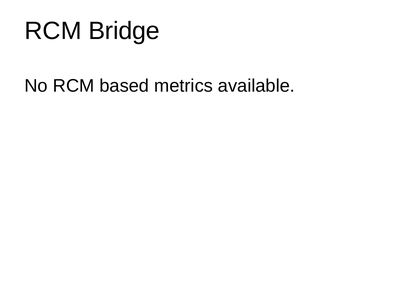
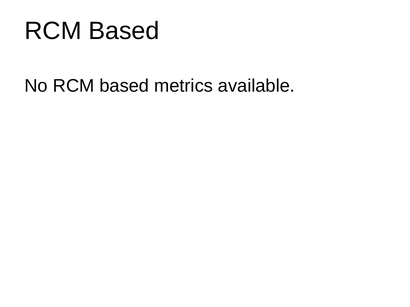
Bridge at (124, 31): Bridge -> Based
